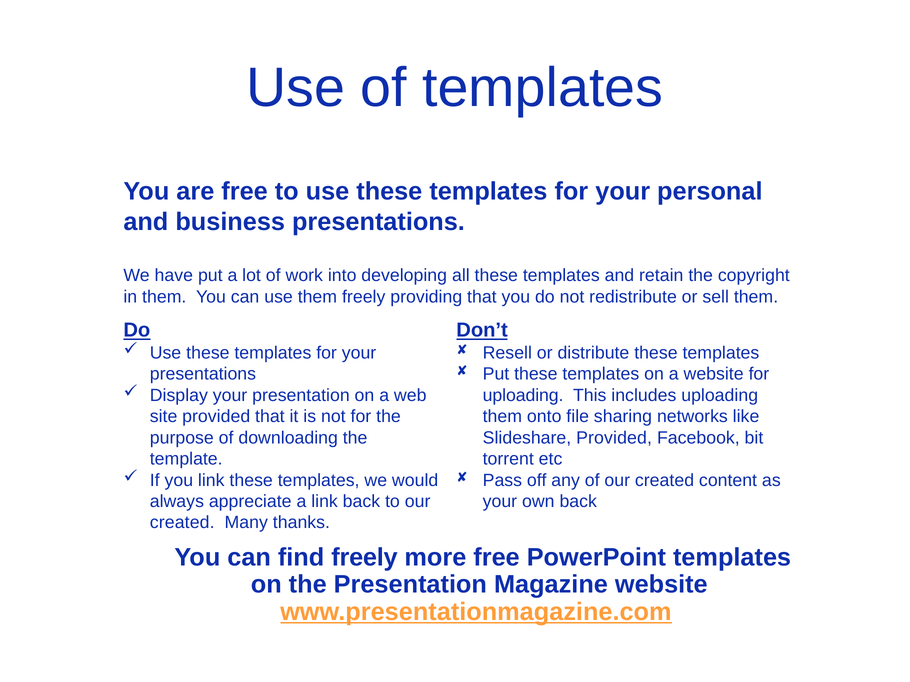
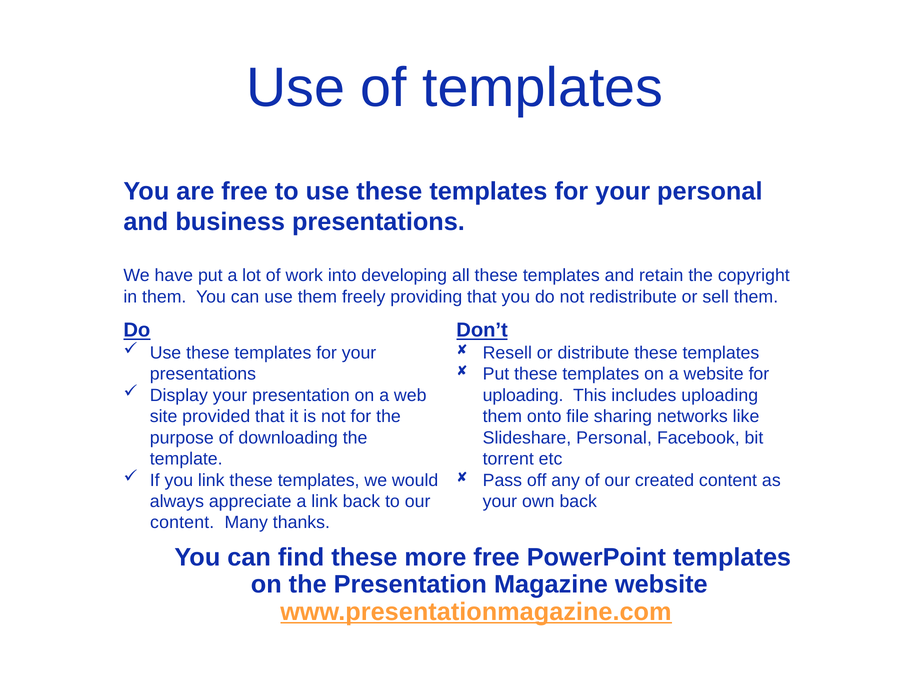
Slideshare Provided: Provided -> Personal
created at (182, 523): created -> content
find freely: freely -> these
